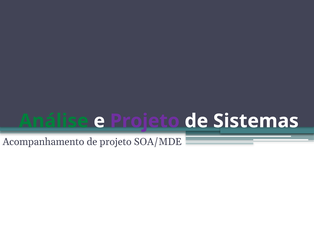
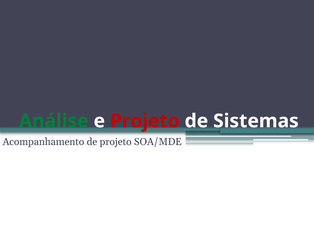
Projeto at (145, 121) colour: purple -> red
